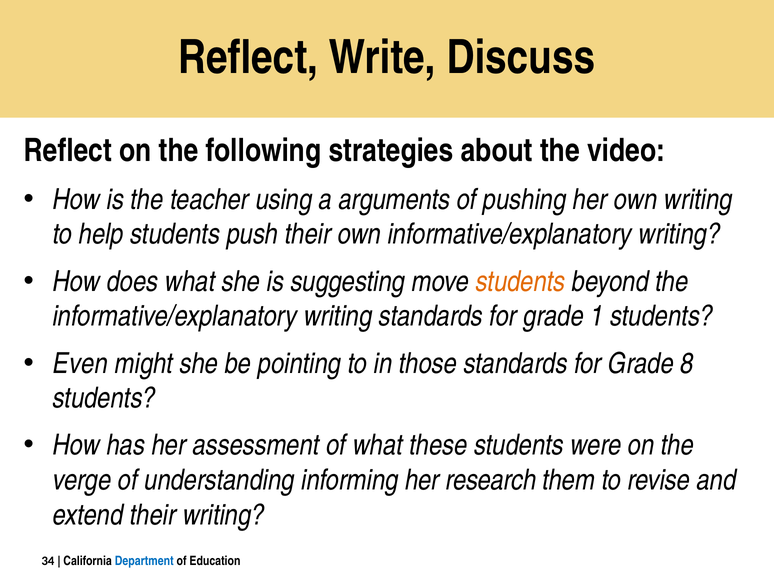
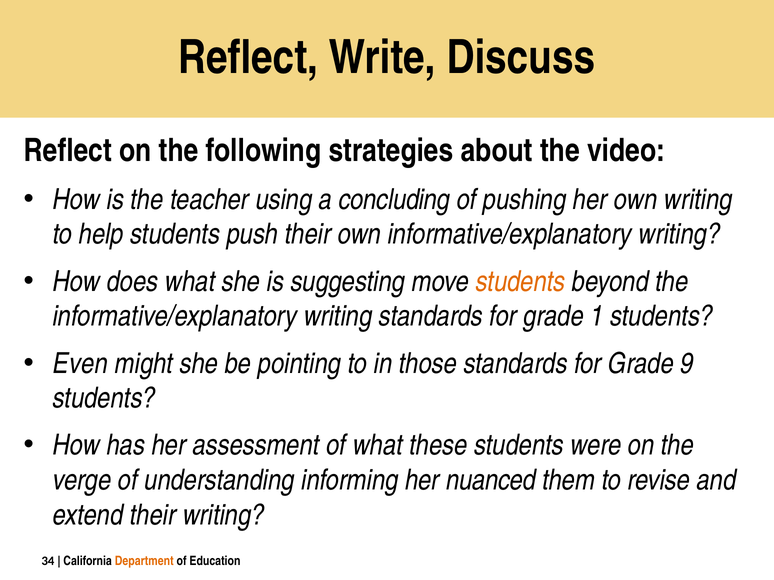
arguments: arguments -> concluding
8: 8 -> 9
research: research -> nuanced
Department colour: blue -> orange
